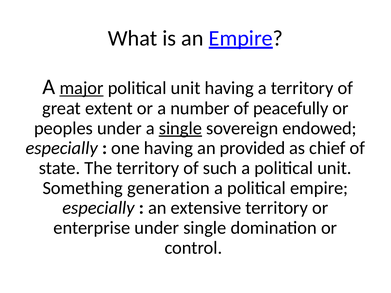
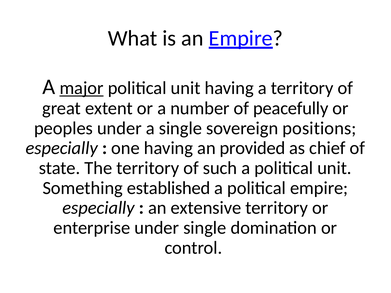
single at (180, 128) underline: present -> none
endowed: endowed -> positions
generation: generation -> established
